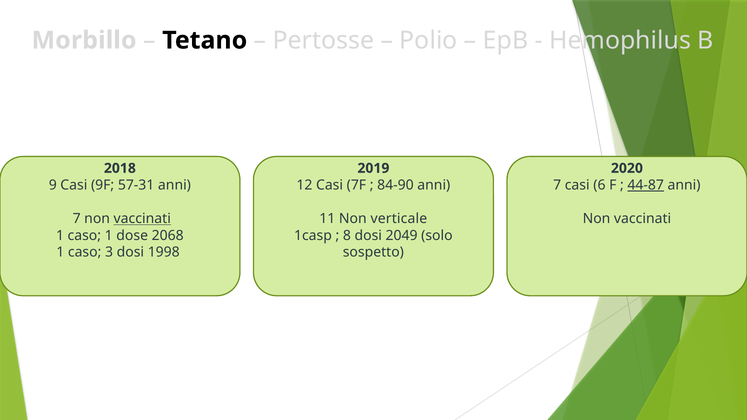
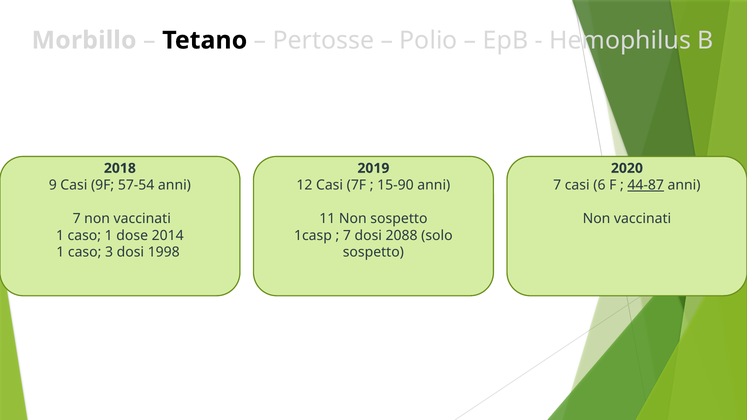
57-31: 57-31 -> 57-54
84-90: 84-90 -> 15-90
vaccinati at (142, 219) underline: present -> none
Non verticale: verticale -> sospetto
2068: 2068 -> 2014
8 at (347, 236): 8 -> 7
2049: 2049 -> 2088
